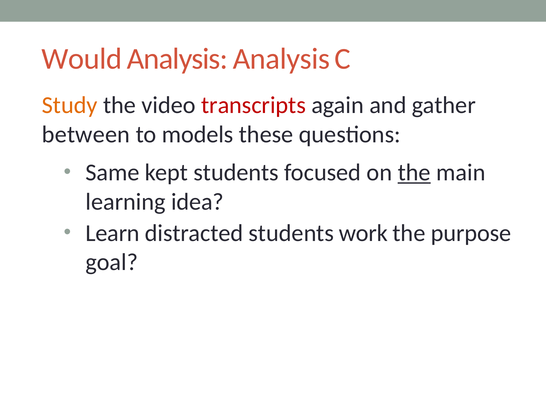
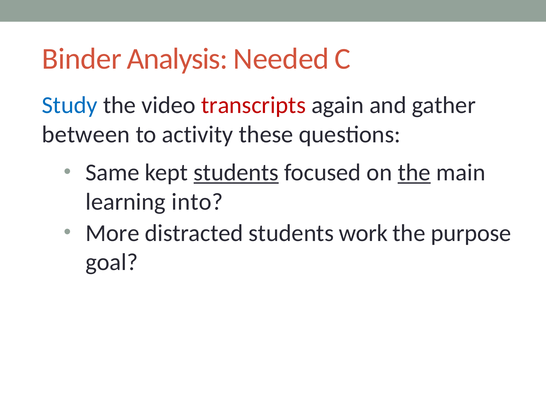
Would: Would -> Binder
Analysis Analysis: Analysis -> Needed
Study colour: orange -> blue
models: models -> activity
students at (236, 173) underline: none -> present
idea: idea -> into
Learn: Learn -> More
